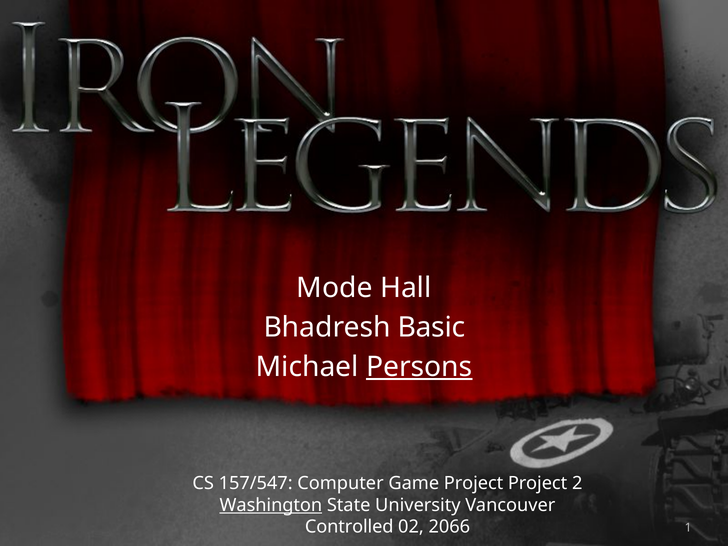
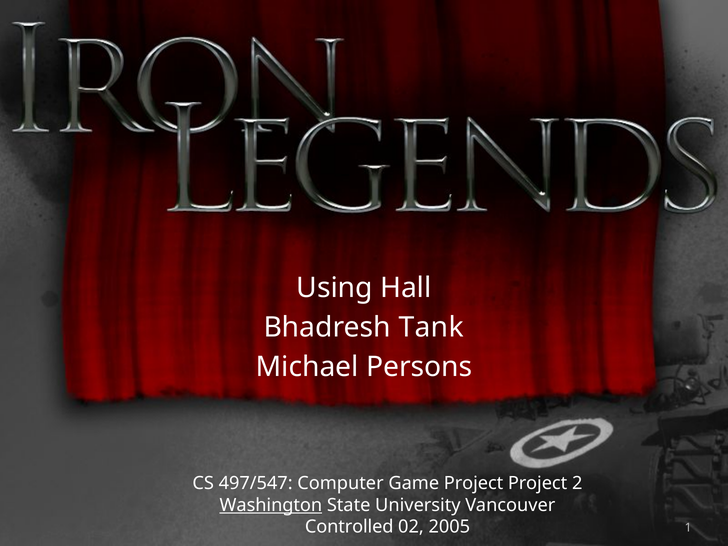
Mode: Mode -> Using
Basic: Basic -> Tank
Persons underline: present -> none
157/547: 157/547 -> 497/547
2066: 2066 -> 2005
